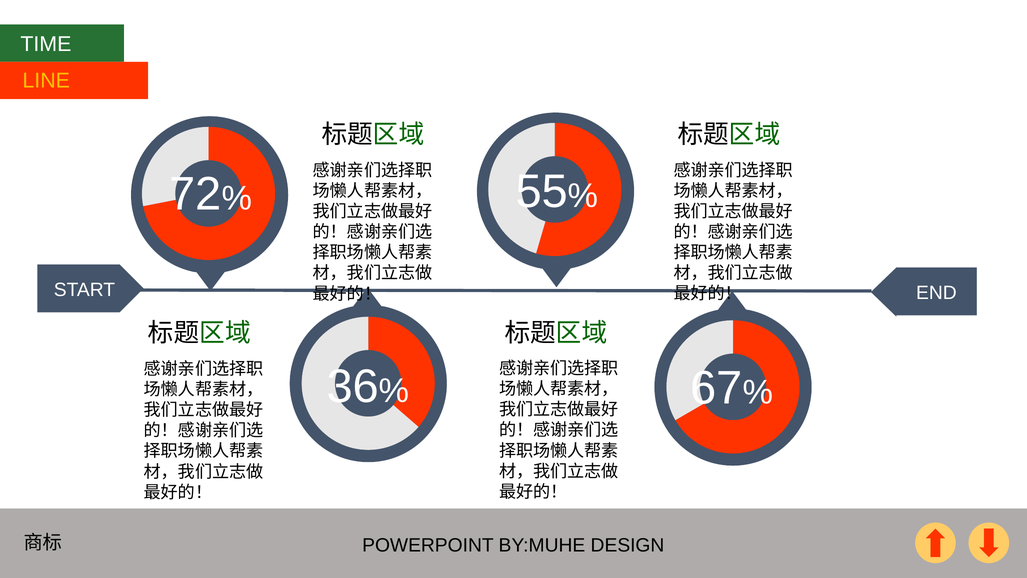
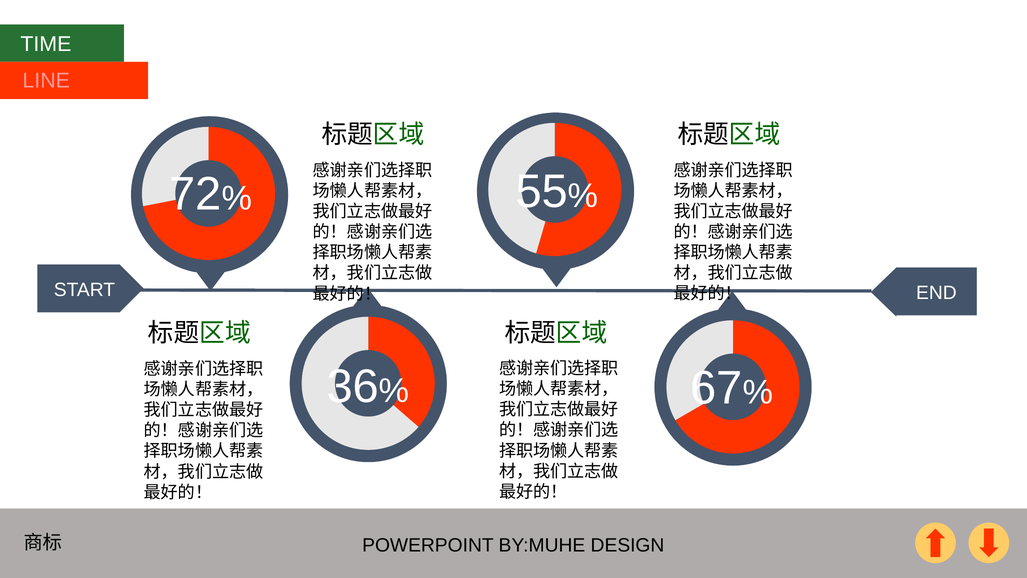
LINE colour: yellow -> pink
